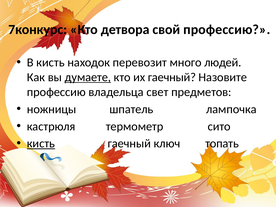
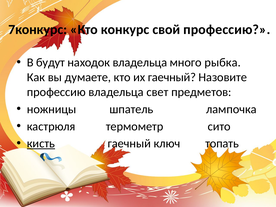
детвора: детвора -> конкурс
В кисть: кисть -> будут
находок перевозит: перевозит -> владельца
людей: людей -> рыбка
думаете underline: present -> none
